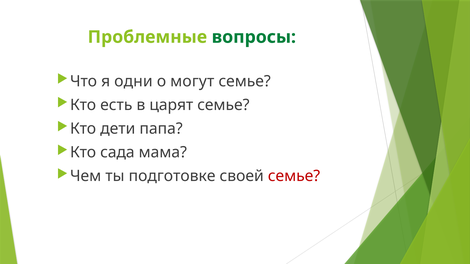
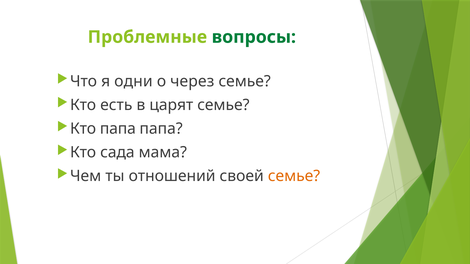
могут: могут -> через
Кто дети: дети -> папа
подготовке: подготовке -> отношений
семье at (294, 176) colour: red -> orange
